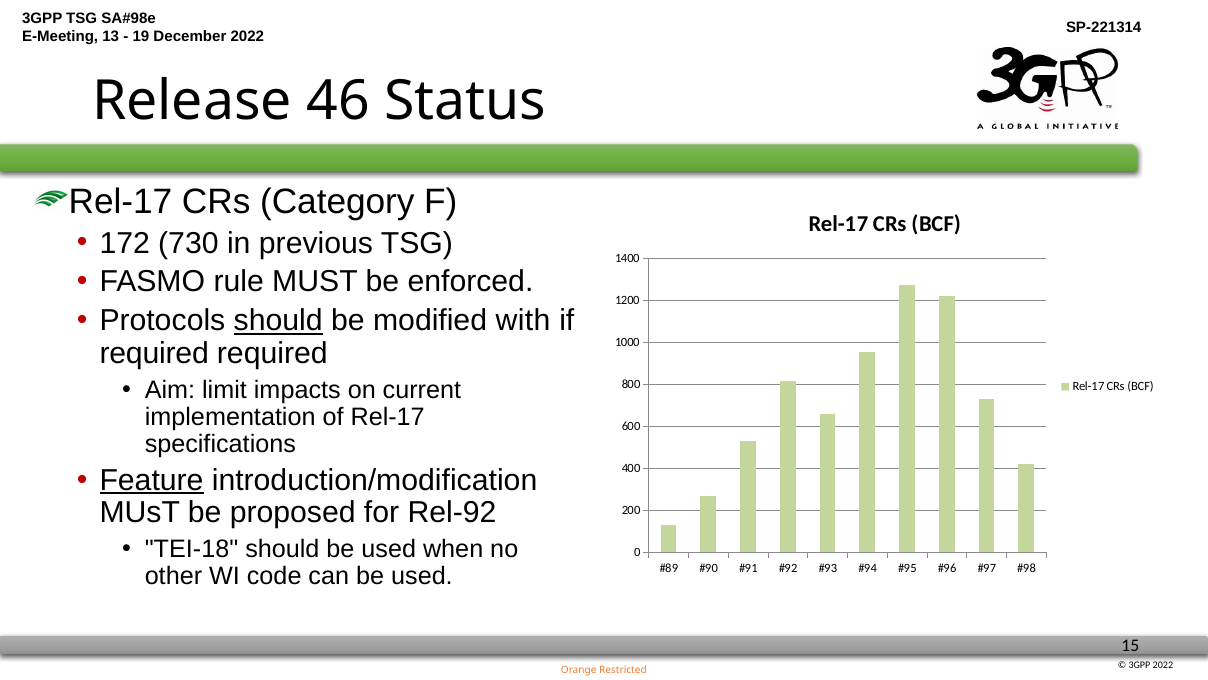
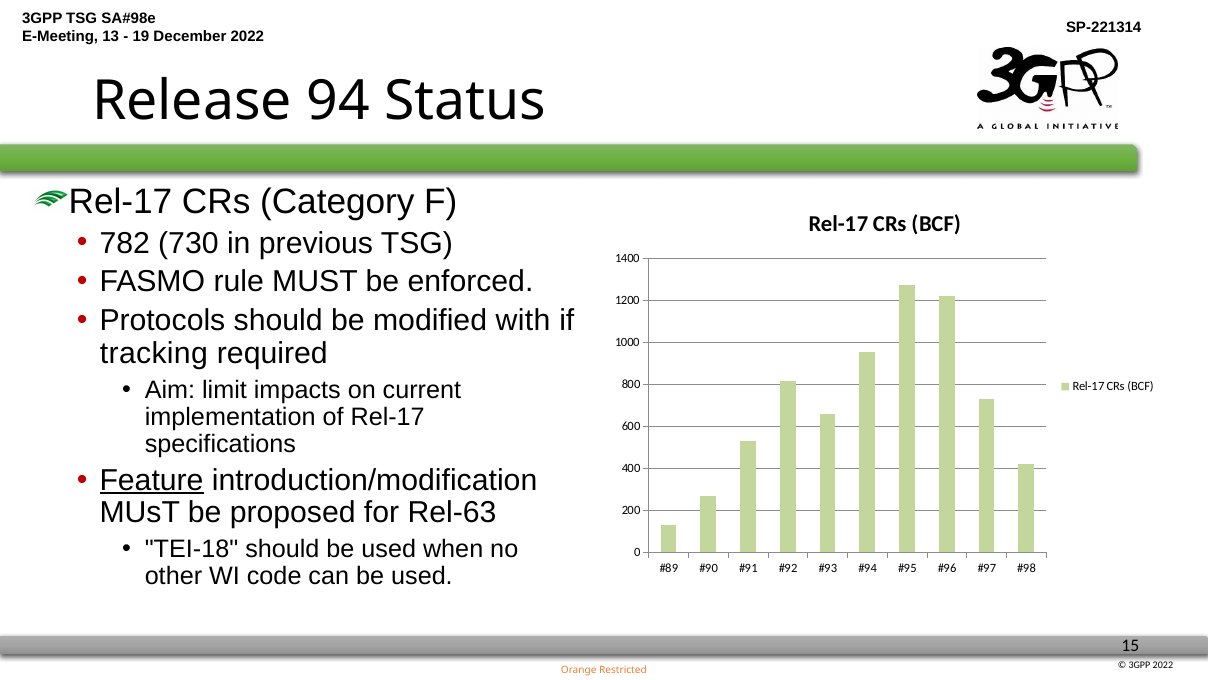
46: 46 -> 94
172: 172 -> 782
should at (278, 321) underline: present -> none
required at (154, 353): required -> tracking
Rel-92: Rel-92 -> Rel-63
